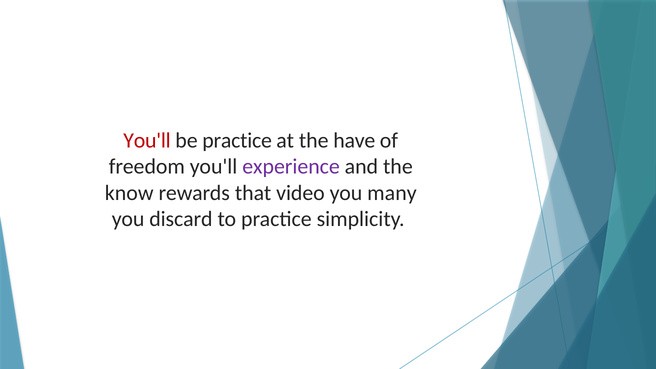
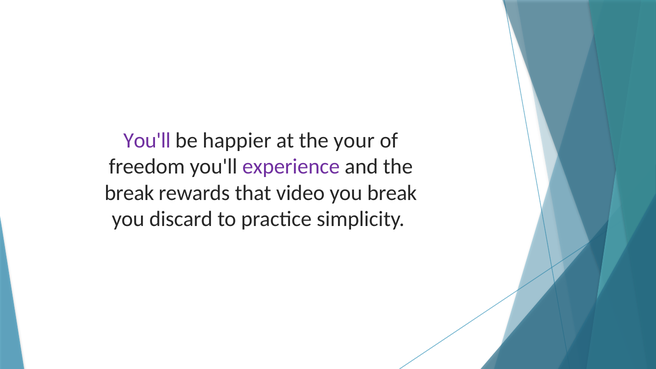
You'll at (147, 140) colour: red -> purple
be practice: practice -> happier
have: have -> your
know at (129, 193): know -> break
you many: many -> break
